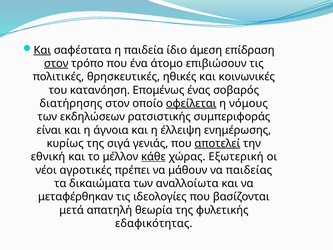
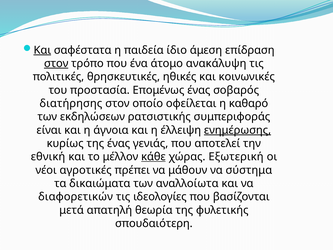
επιβιώσουν: επιβιώσουν -> ανακάλυψη
κατανόηση: κατανόηση -> προστασία
οφείλεται underline: present -> none
νόμους: νόμους -> καθαρό
ενημέρωσης underline: none -> present
της σιγά: σιγά -> ένας
αποτελεί underline: present -> none
παιδείας: παιδείας -> σύστημα
μεταφέρθηκαν: μεταφέρθηκαν -> διαφορετικών
εδαφικότητας: εδαφικότητας -> σπουδαιότερη
